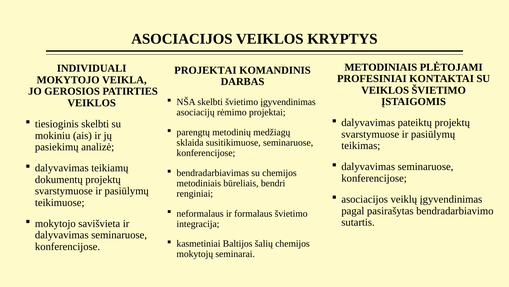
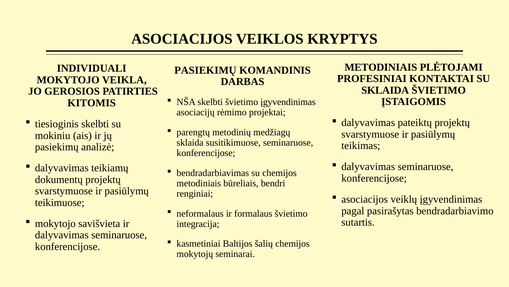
PROJEKTAI at (205, 70): PROJEKTAI -> PASIEKIMŲ
VEIKLOS at (385, 90): VEIKLOS -> SKLAIDA
VEIKLOS at (92, 103): VEIKLOS -> KITOMIS
